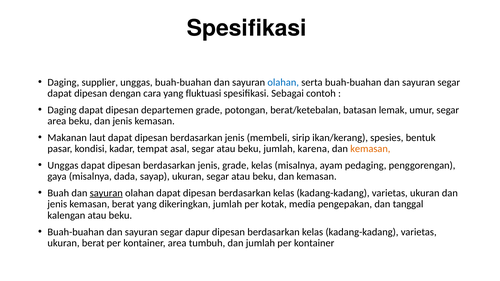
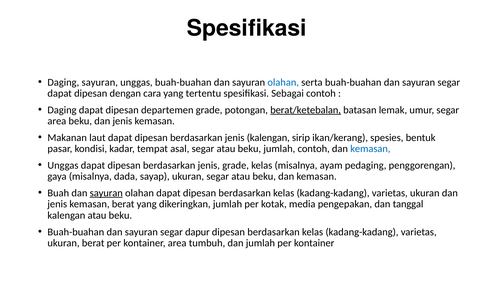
Daging supplier: supplier -> sayuran
fluktuasi: fluktuasi -> tertentu
berat/ketebalan underline: none -> present
jenis membeli: membeli -> kalengan
jumlah karena: karena -> contoh
kemasan at (370, 149) colour: orange -> blue
